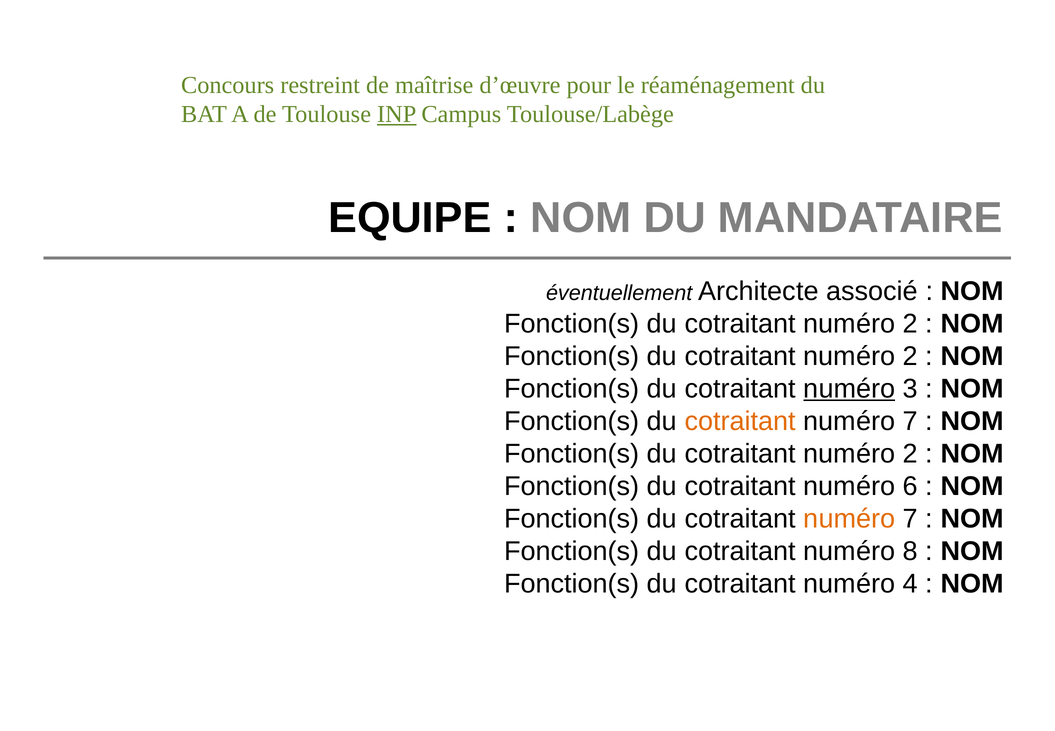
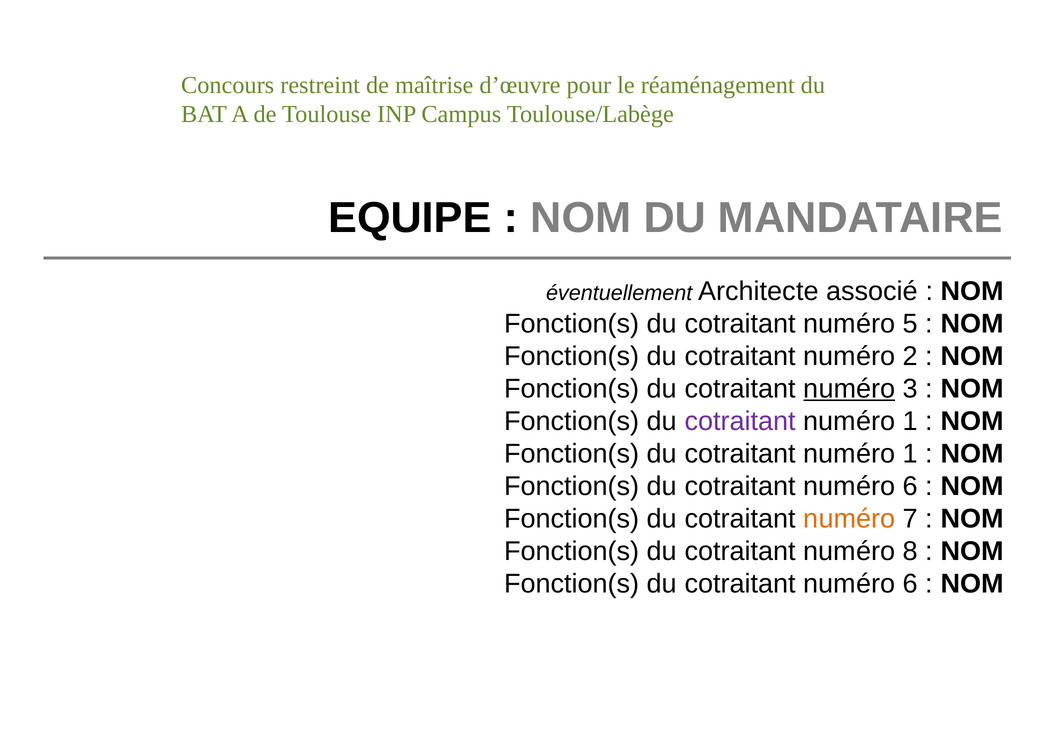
INP underline: present -> none
2 at (910, 323): 2 -> 5
cotraitant at (740, 421) colour: orange -> purple
7 at (910, 421): 7 -> 1
2 at (910, 453): 2 -> 1
4 at (910, 583): 4 -> 6
